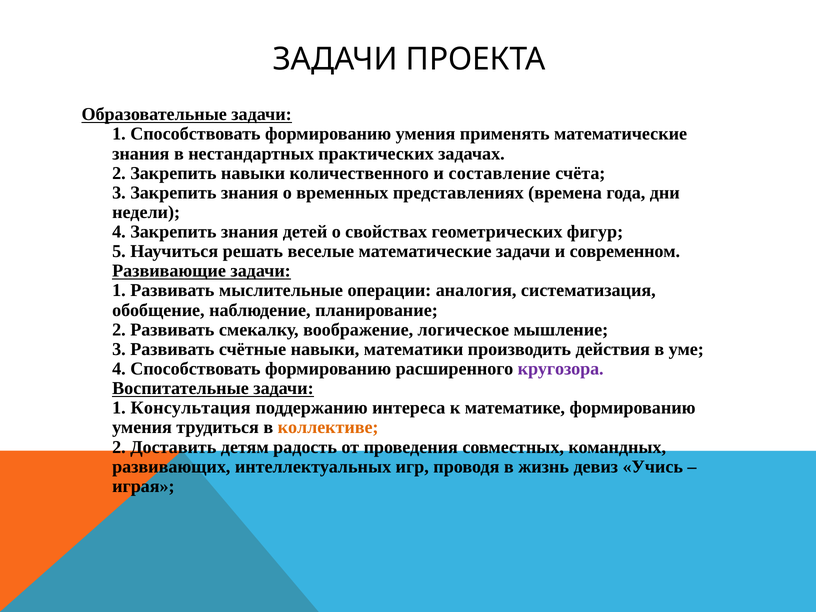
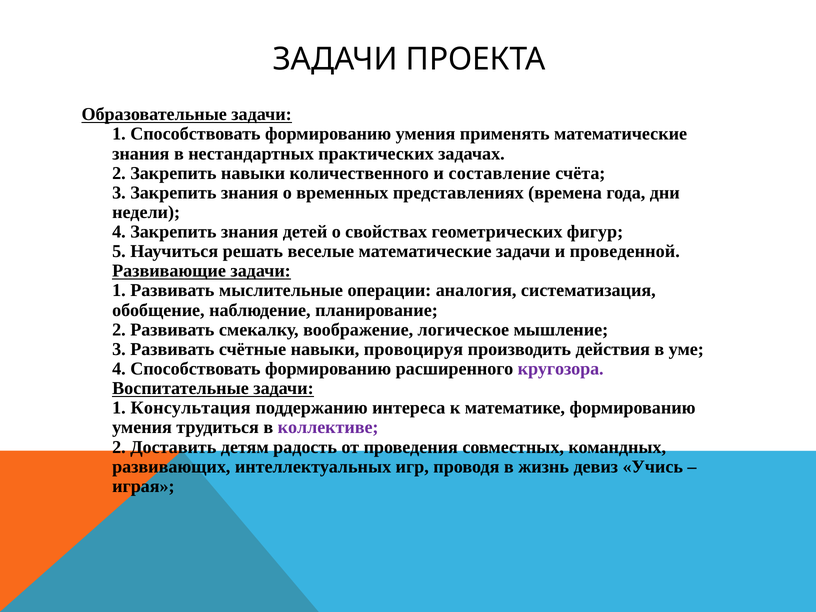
современном: современном -> проведенной
математики: математики -> провоцируя
коллективе colour: orange -> purple
